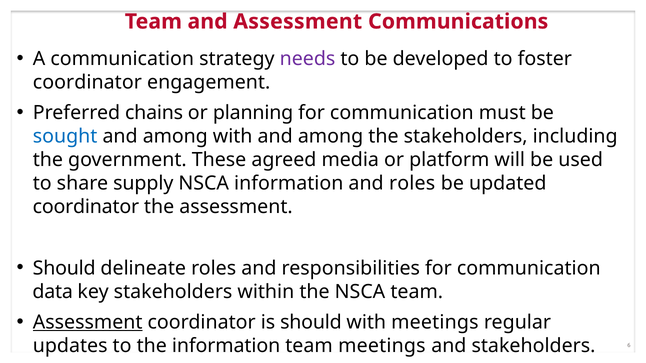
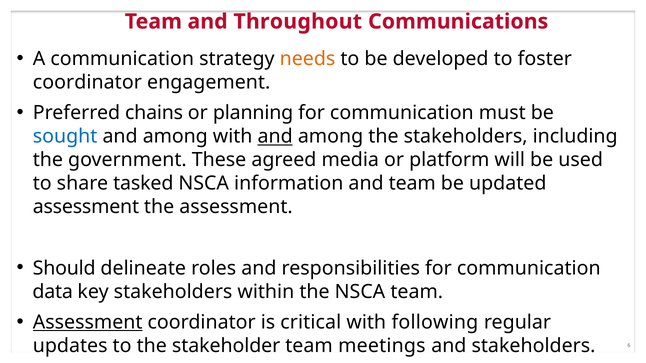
and Assessment: Assessment -> Throughout
needs colour: purple -> orange
and at (275, 137) underline: none -> present
supply: supply -> tasked
and roles: roles -> team
coordinator at (86, 207): coordinator -> assessment
is should: should -> critical
with meetings: meetings -> following
the information: information -> stakeholder
